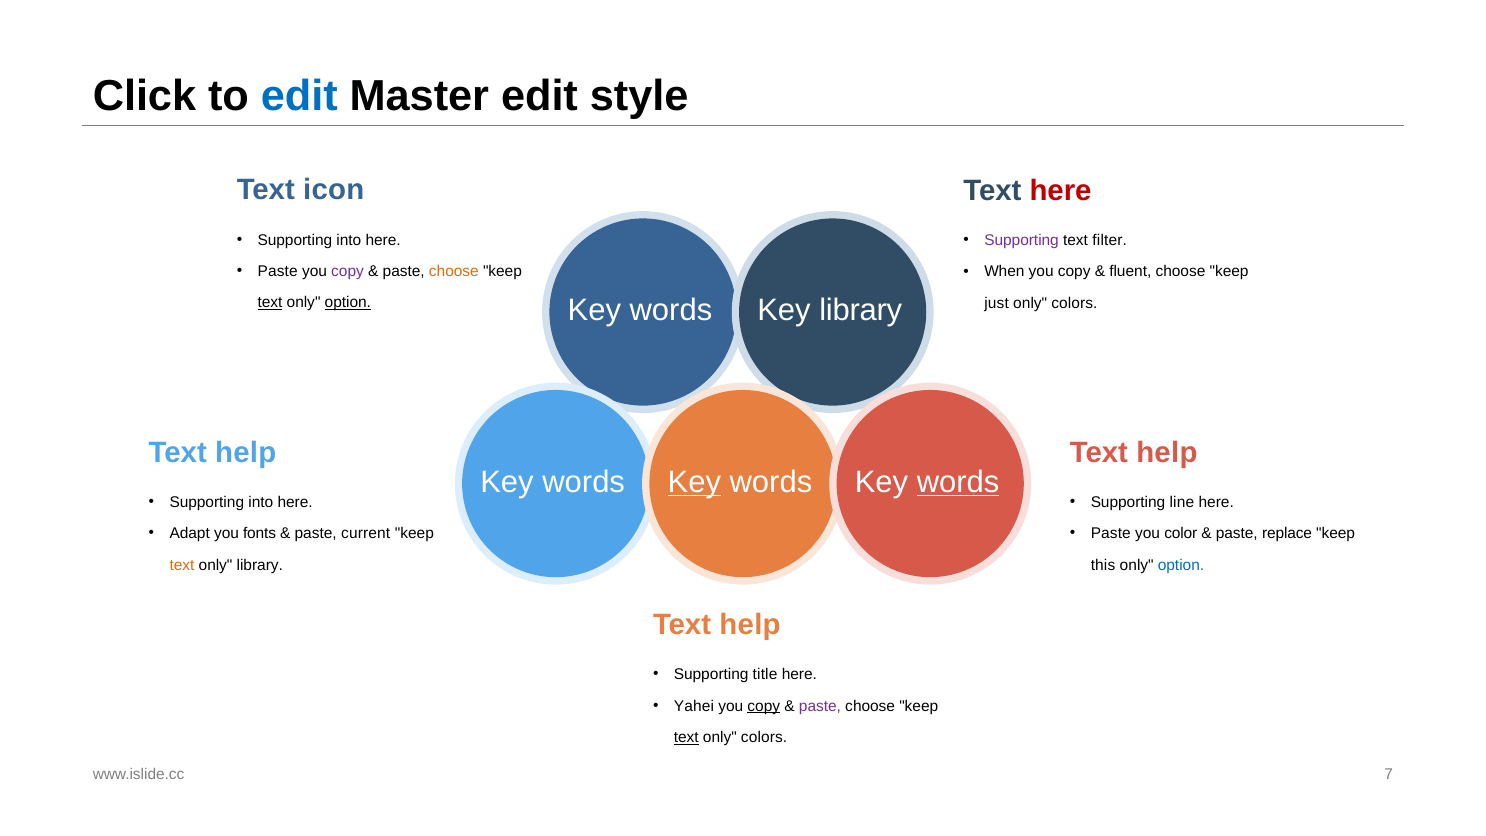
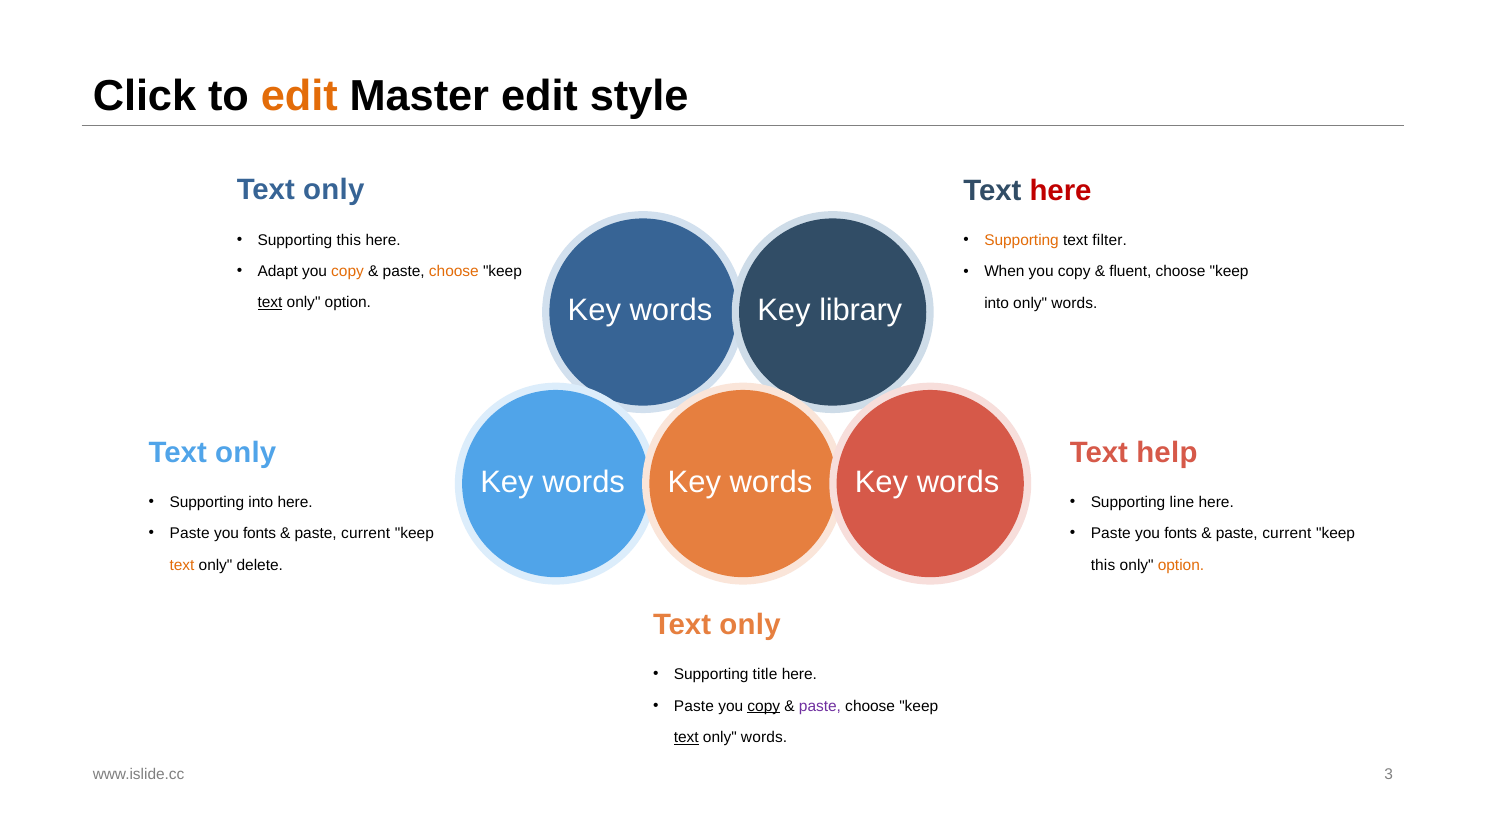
edit at (299, 96) colour: blue -> orange
icon at (334, 190): icon -> only
into at (349, 240): into -> this
Supporting at (1022, 240) colour: purple -> orange
Paste at (278, 271): Paste -> Adapt
copy at (348, 271) colour: purple -> orange
option at (348, 303) underline: present -> none
just at (997, 303): just -> into
colors at (1074, 303): colors -> words
help at (246, 453): help -> only
Key at (694, 482) underline: present -> none
words at (958, 482) underline: present -> none
Adapt at (190, 534): Adapt -> Paste
color at (1181, 534): color -> fonts
replace at (1287, 534): replace -> current
only library: library -> delete
option at (1181, 565) colour: blue -> orange
help at (750, 625): help -> only
Yahei at (694, 706): Yahei -> Paste
colors at (764, 737): colors -> words
7: 7 -> 3
